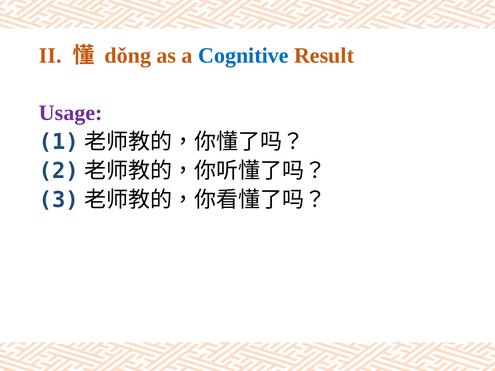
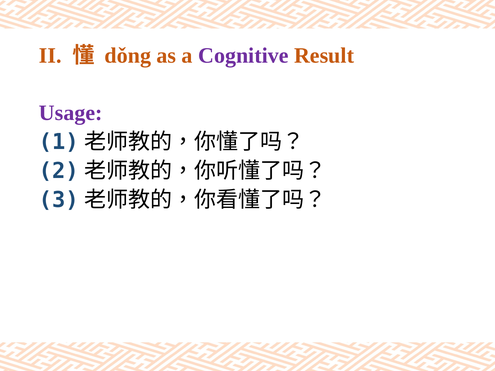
Cognitive colour: blue -> purple
